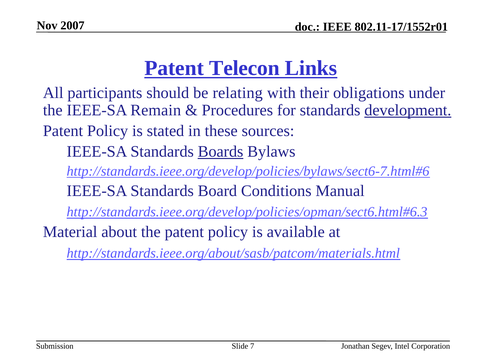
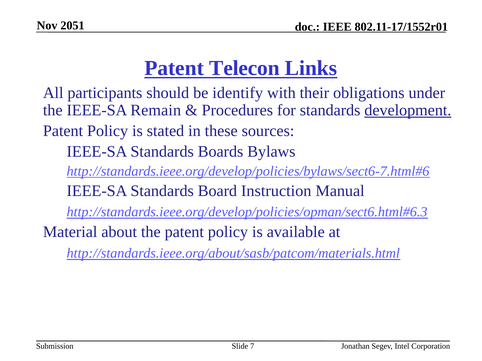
2007: 2007 -> 2051
relating: relating -> identify
Boards underline: present -> none
Conditions: Conditions -> Instruction
